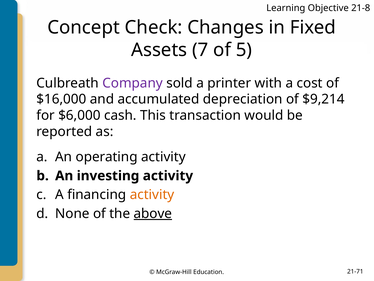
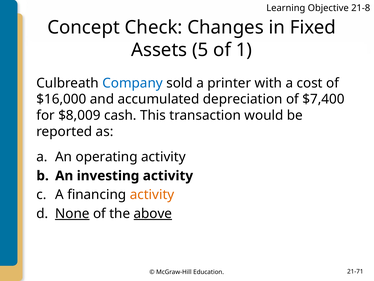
7: 7 -> 5
5: 5 -> 1
Company colour: purple -> blue
$9,214: $9,214 -> $7,400
$6,000: $6,000 -> $8,009
None underline: none -> present
